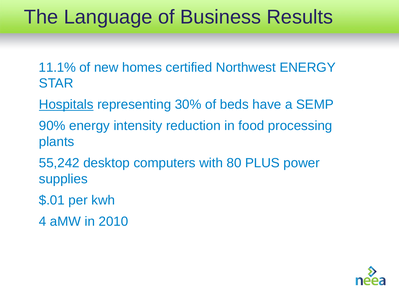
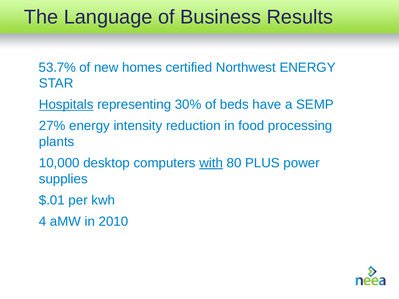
11.1%: 11.1% -> 53.7%
90%: 90% -> 27%
55,242: 55,242 -> 10,000
with underline: none -> present
